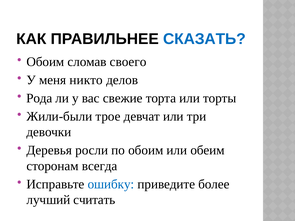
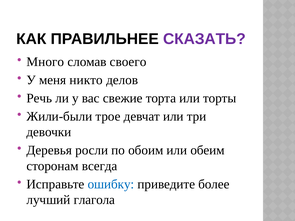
СКАЗАТЬ colour: blue -> purple
Обоим at (45, 62): Обоим -> Много
Рода: Рода -> Речь
считать: считать -> глагола
